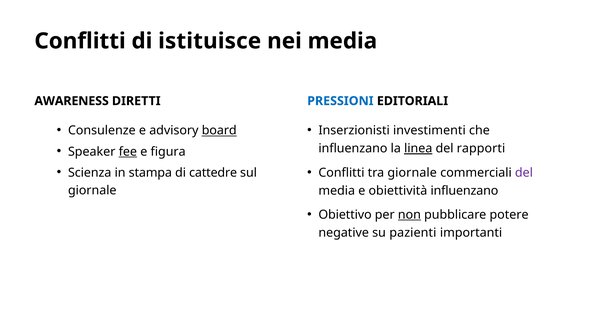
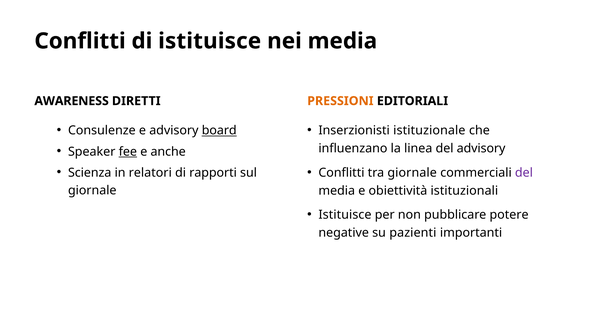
PRESSIONI colour: blue -> orange
investimenti: investimenti -> istituzionale
linea underline: present -> none
del rapporti: rapporti -> advisory
figura: figura -> anche
stampa: stampa -> relatori
cattedre: cattedre -> rapporti
obiettività influenzano: influenzano -> istituzionali
Obiettivo at (345, 215): Obiettivo -> Istituisce
non underline: present -> none
